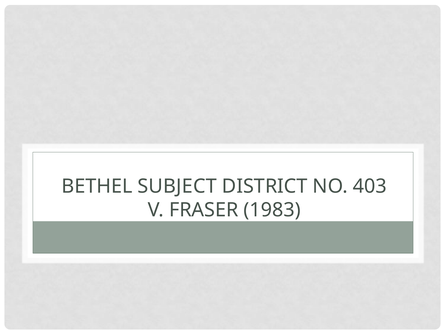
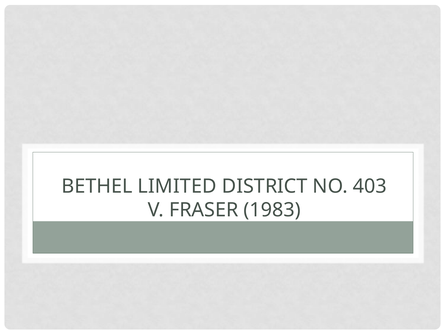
SUBJECT: SUBJECT -> LIMITED
